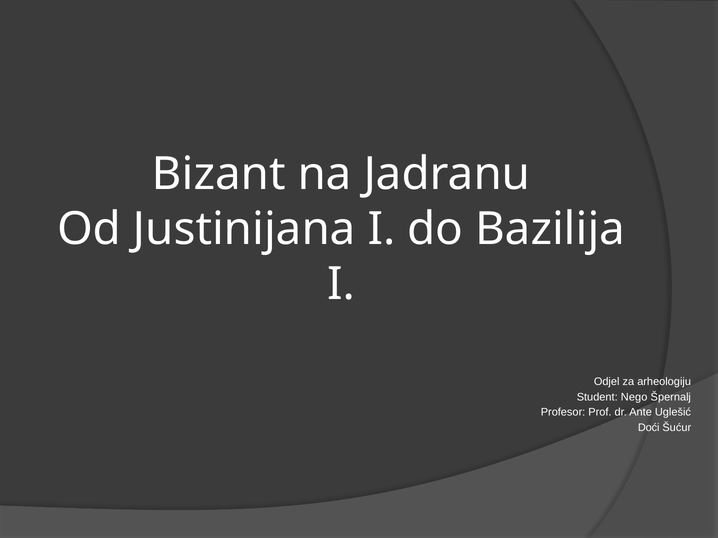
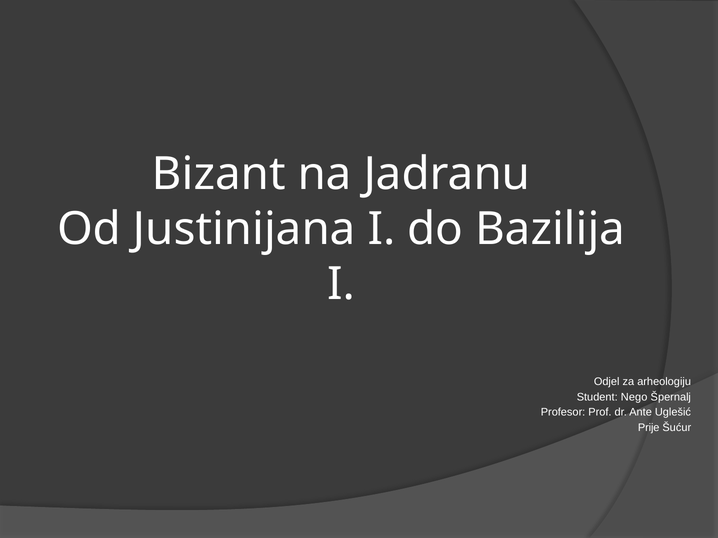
Doći: Doći -> Prije
